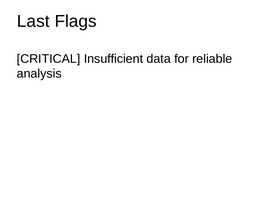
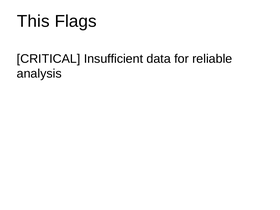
Last: Last -> This
